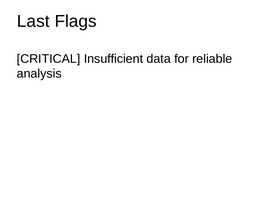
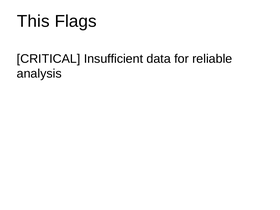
Last: Last -> This
